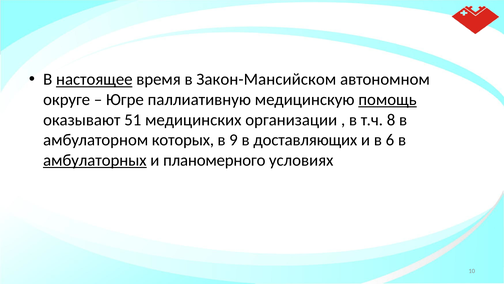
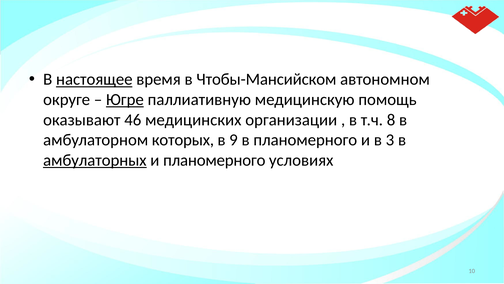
Закон-Мансийском: Закон-Мансийском -> Чтобы-Мансийском
Югре underline: none -> present
помощь underline: present -> none
51: 51 -> 46
в доставляющих: доставляющих -> планомерного
6: 6 -> 3
